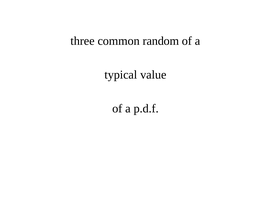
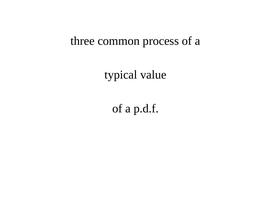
random: random -> process
